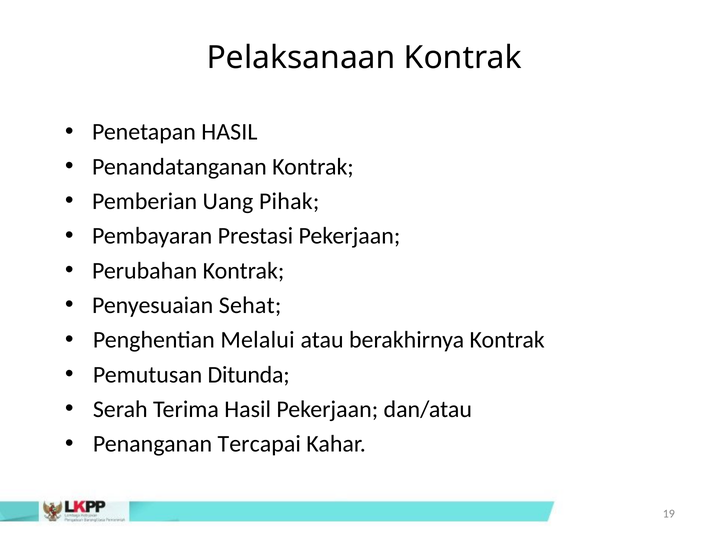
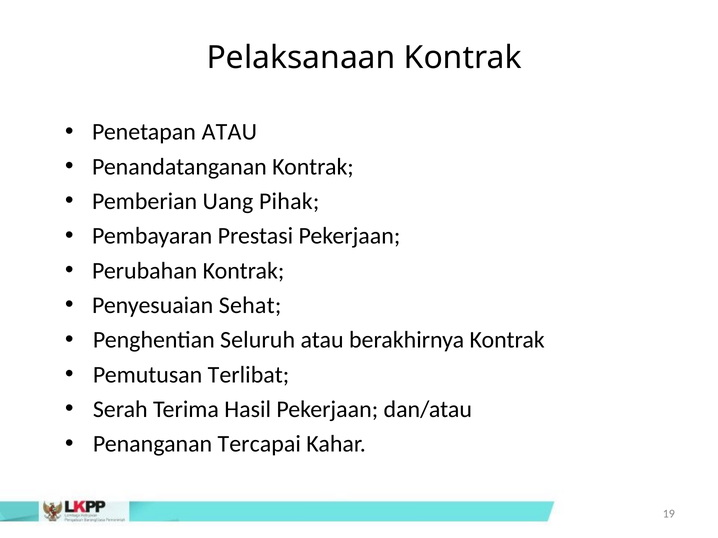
Penetapan HASIL: HASIL -> ATAU
Melalui: Melalui -> Seluruh
Ditunda: Ditunda -> Terlibat
